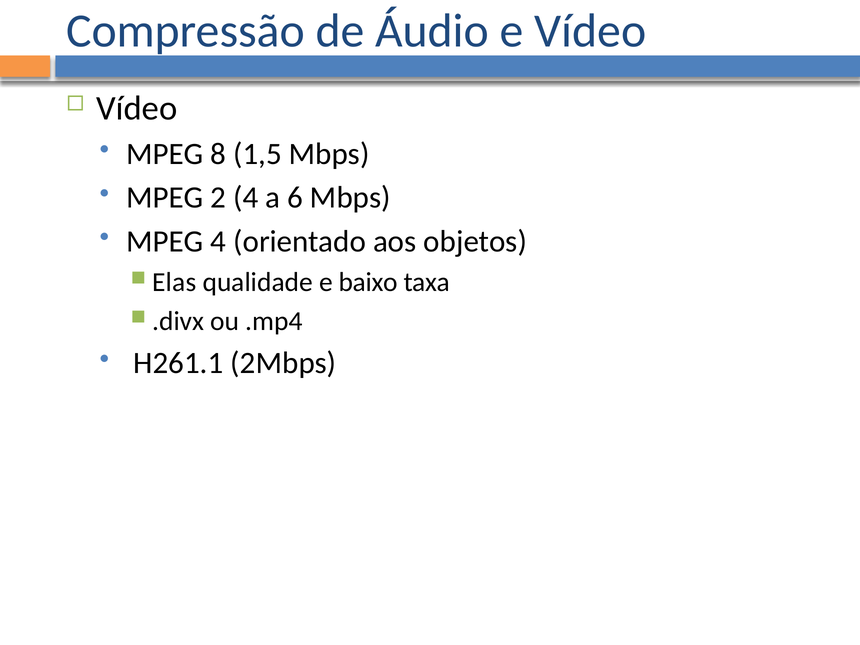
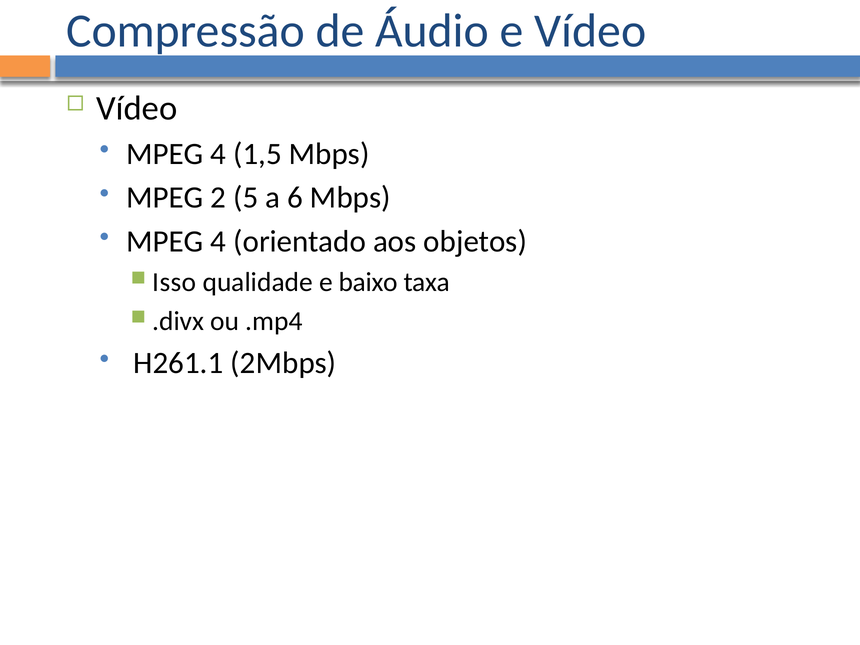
8 at (218, 154): 8 -> 4
2 4: 4 -> 5
Elas: Elas -> Isso
